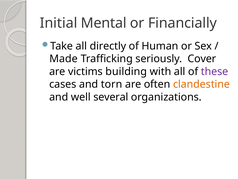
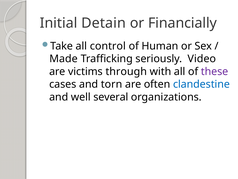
Mental: Mental -> Detain
directly: directly -> control
Cover: Cover -> Video
building: building -> through
clandestine colour: orange -> blue
